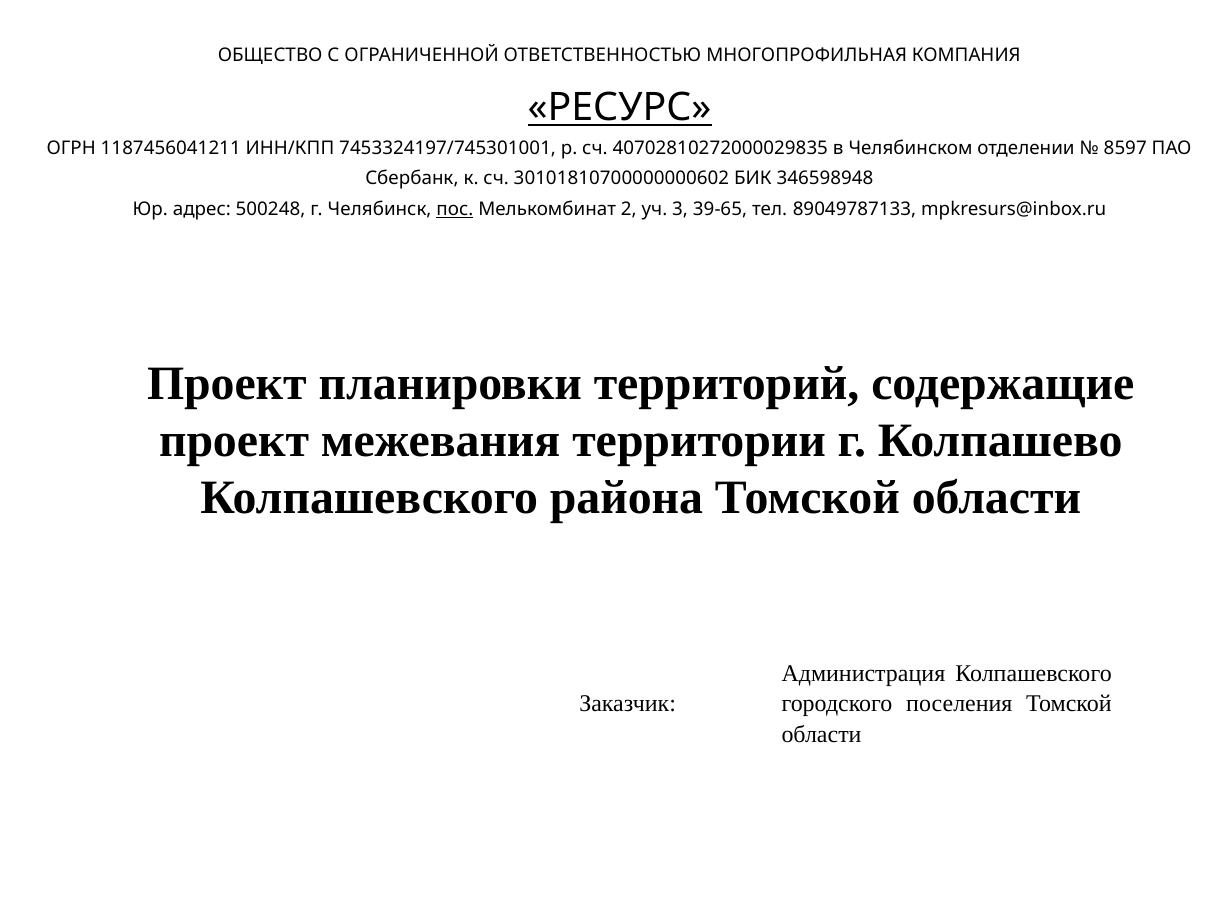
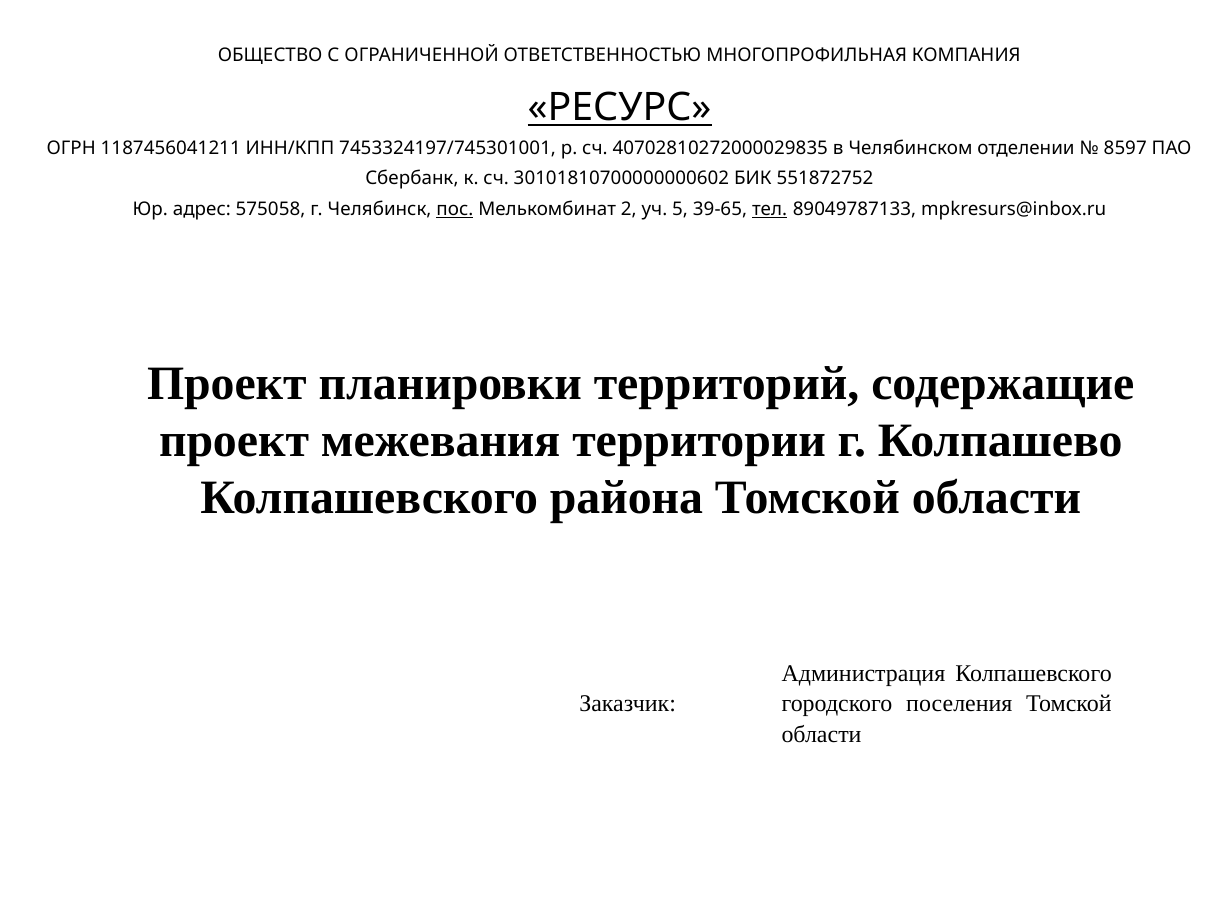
346598948: 346598948 -> 551872752
500248: 500248 -> 575058
3: 3 -> 5
тел underline: none -> present
